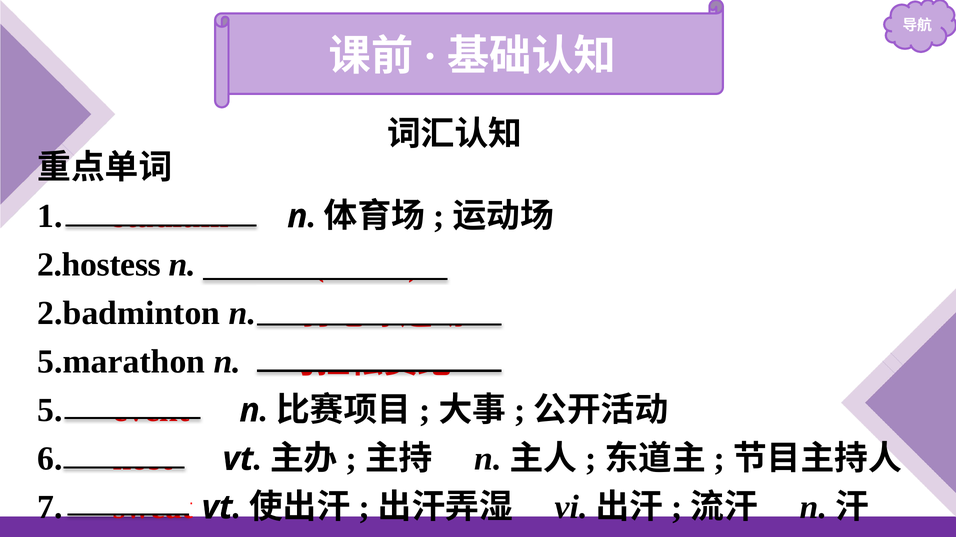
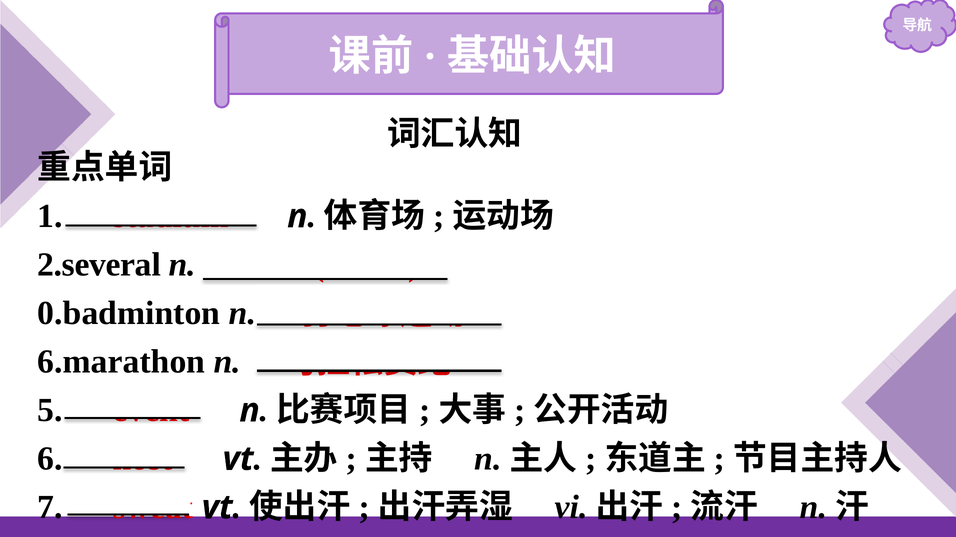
2.hostess: 2.hostess -> 2.several
2.badminton: 2.badminton -> 0.badminton
5.marathon: 5.marathon -> 6.marathon
